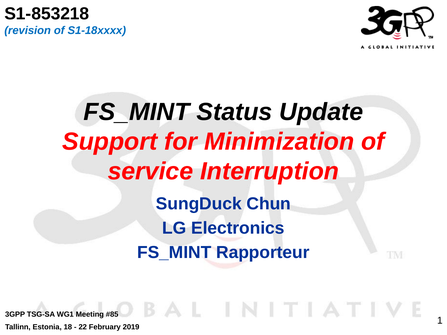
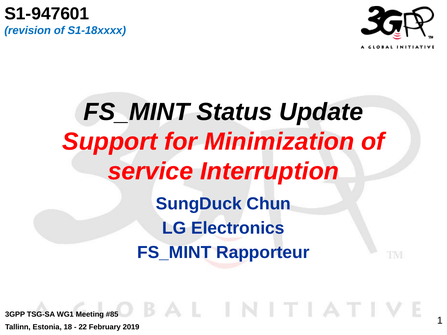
S1-853218: S1-853218 -> S1-947601
